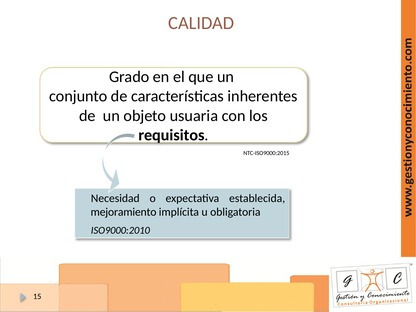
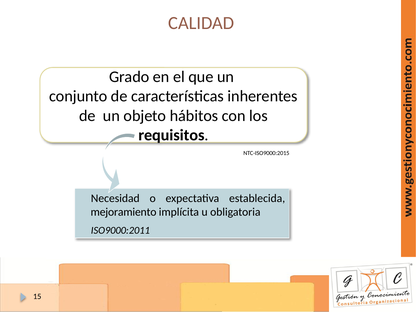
usuaria: usuaria -> hábitos
ISO9000:2010: ISO9000:2010 -> ISO9000:2011
